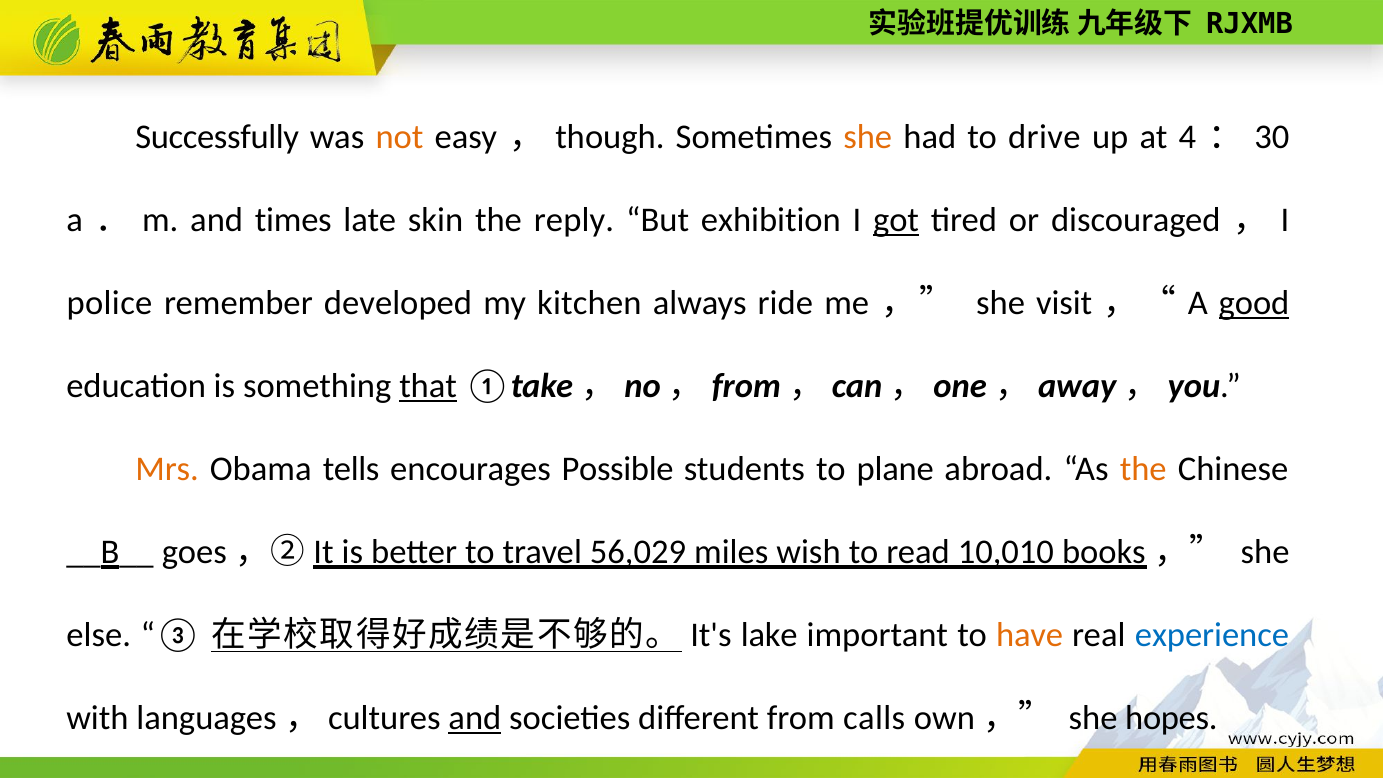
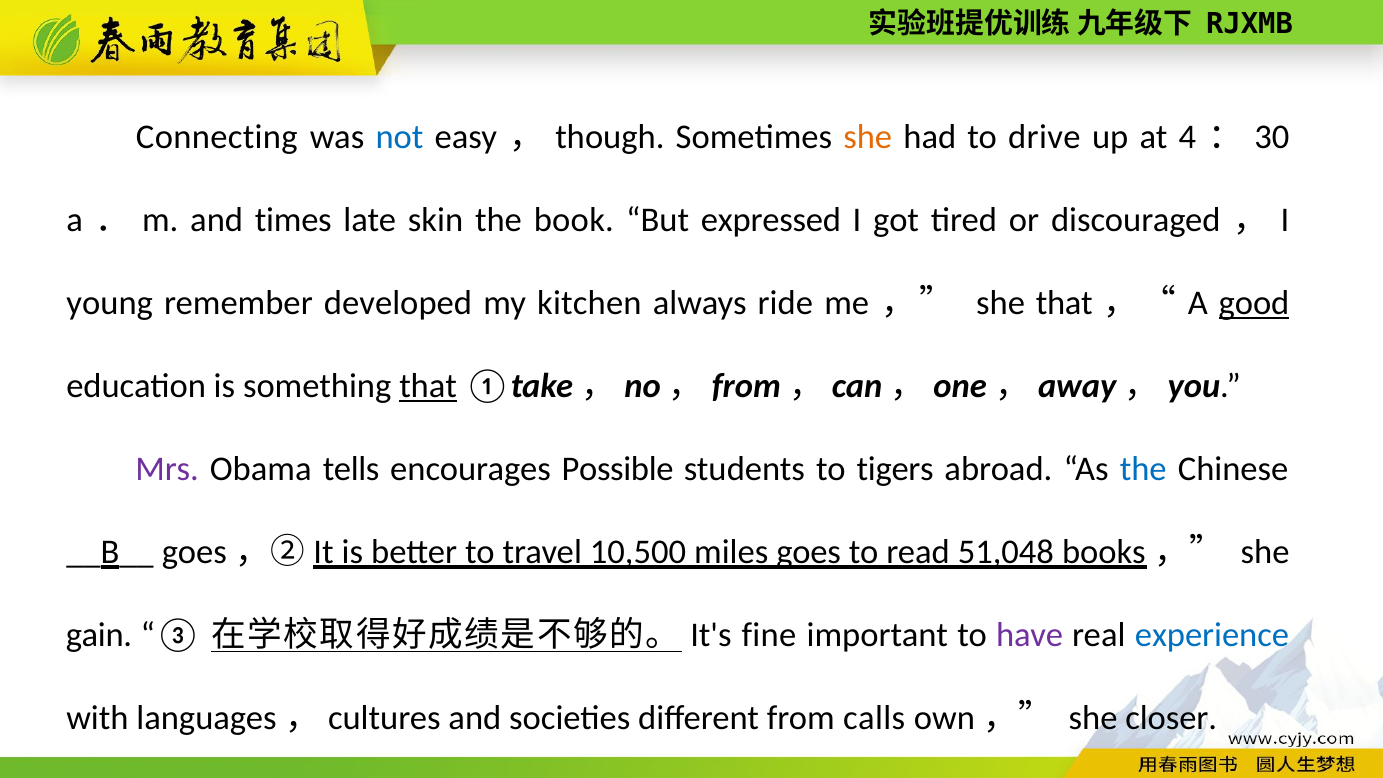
Successfully: Successfully -> Connecting
not colour: orange -> blue
reply: reply -> book
exhibition: exhibition -> expressed
got underline: present -> none
police: police -> young
she visit: visit -> that
Mrs colour: orange -> purple
plane: plane -> tigers
the at (1143, 469) colour: orange -> blue
56,029: 56,029 -> 10,500
wish: wish -> goes
10,010: 10,010 -> 51,048
else: else -> gain
lake: lake -> fine
have colour: orange -> purple
and at (475, 718) underline: present -> none
hopes: hopes -> closer
